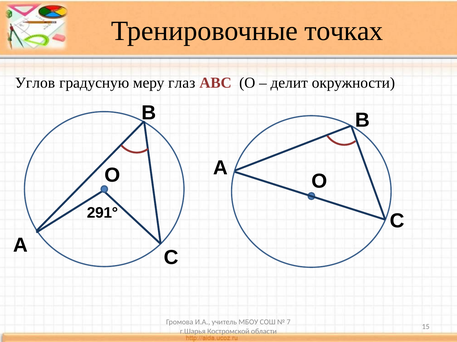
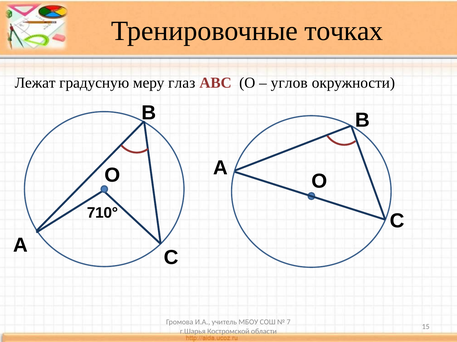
Углов: Углов -> Лежат
делит: делит -> углов
291°: 291° -> 710°
